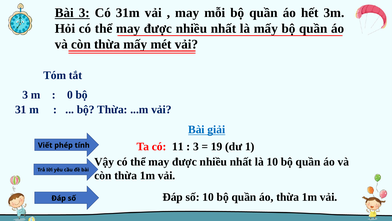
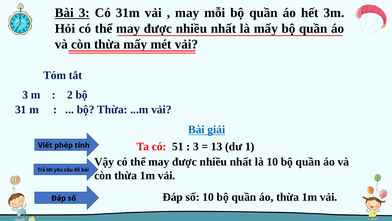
0: 0 -> 2
11: 11 -> 51
19: 19 -> 13
